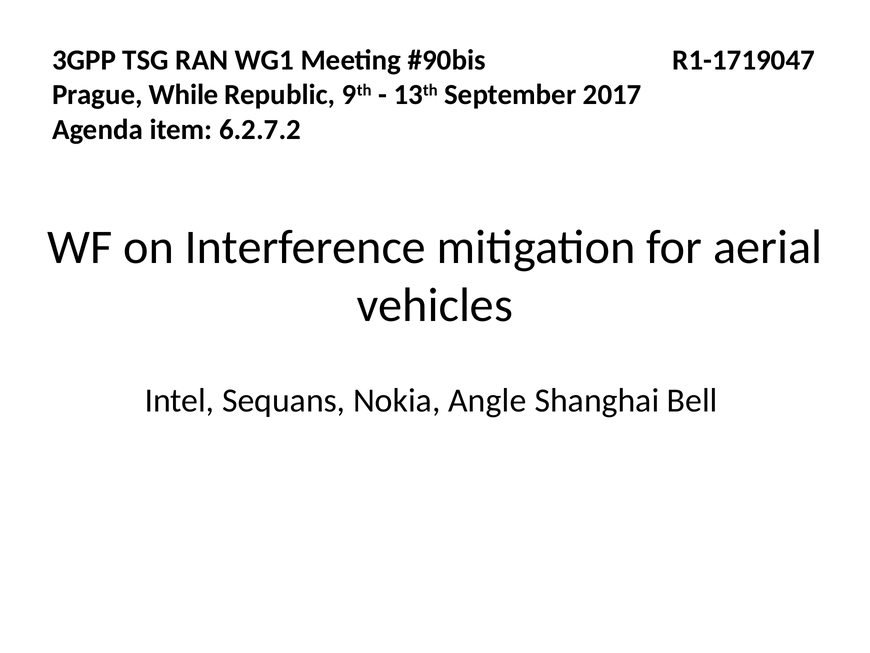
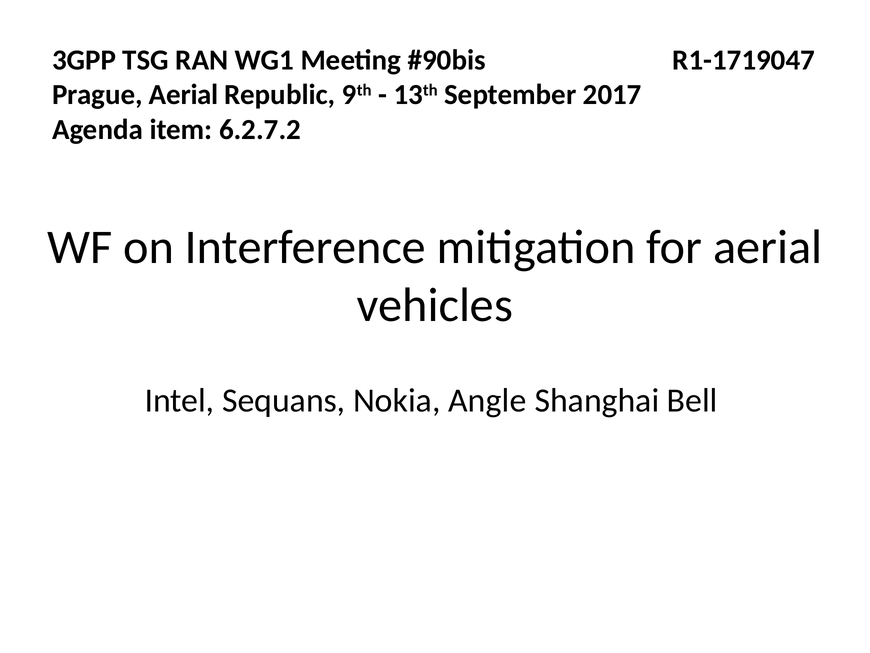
Prague While: While -> Aerial
